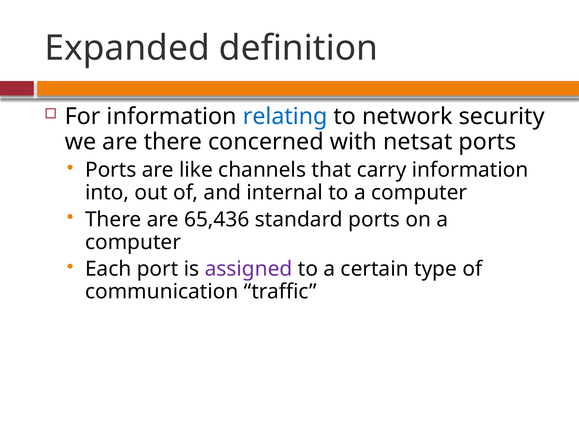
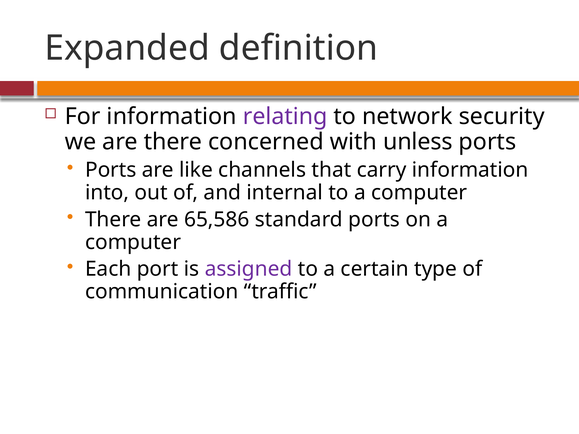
relating colour: blue -> purple
netsat: netsat -> unless
65,436: 65,436 -> 65,586
